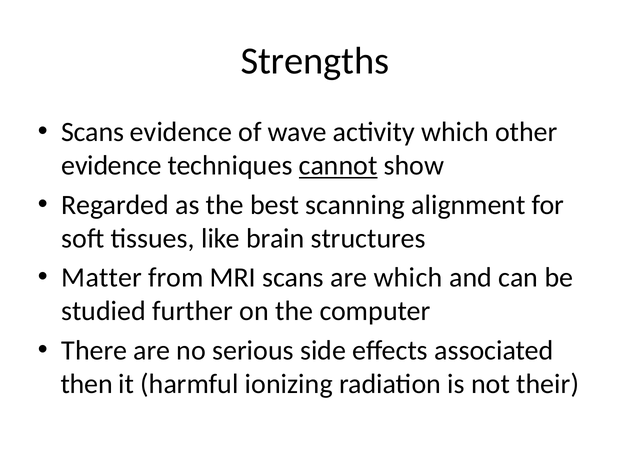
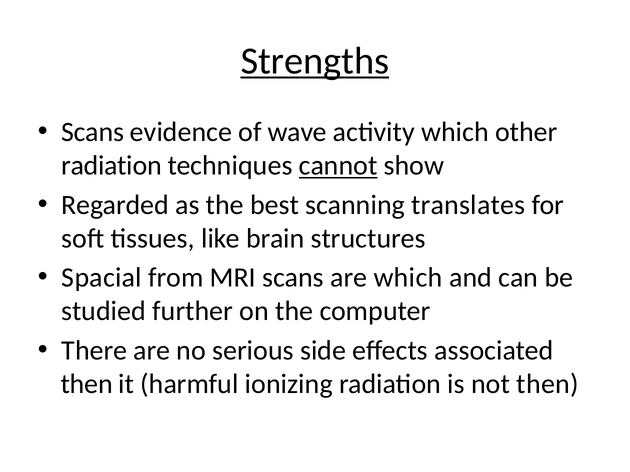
Strengths underline: none -> present
evidence at (111, 166): evidence -> radiation
alignment: alignment -> translates
Matter: Matter -> Spacial
not their: their -> then
